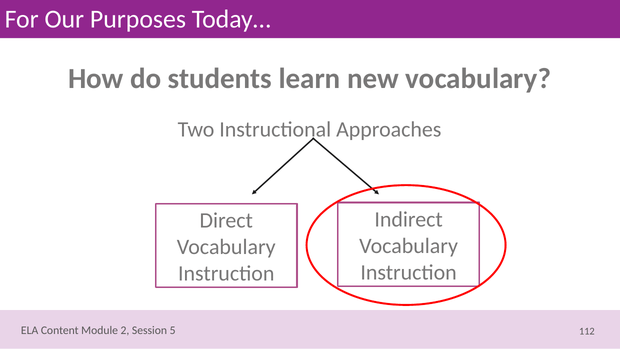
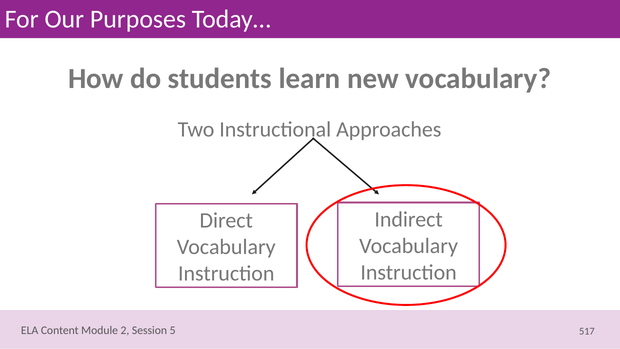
112: 112 -> 517
